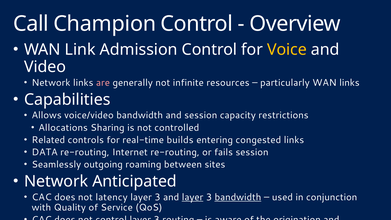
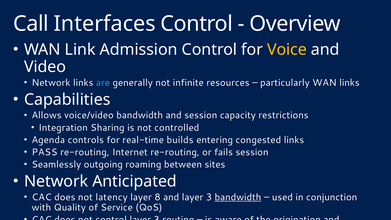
Champion: Champion -> Interfaces
are colour: pink -> light blue
Allocations: Allocations -> Integration
Related: Related -> Agenda
DATA: DATA -> PASS
3 at (158, 197): 3 -> 8
layer at (193, 197) underline: present -> none
